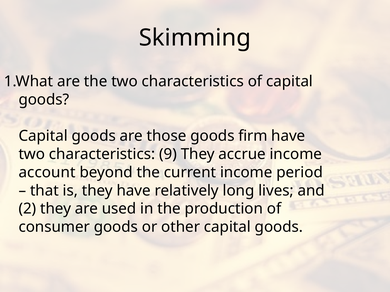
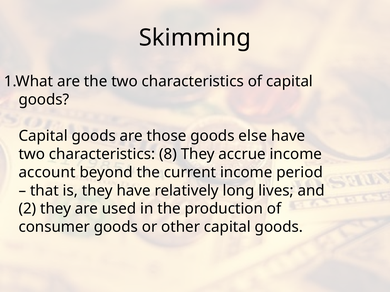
firm: firm -> else
9: 9 -> 8
